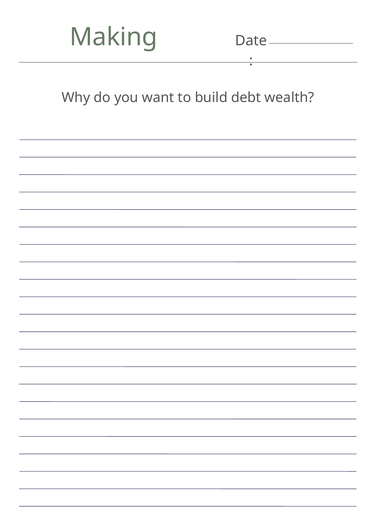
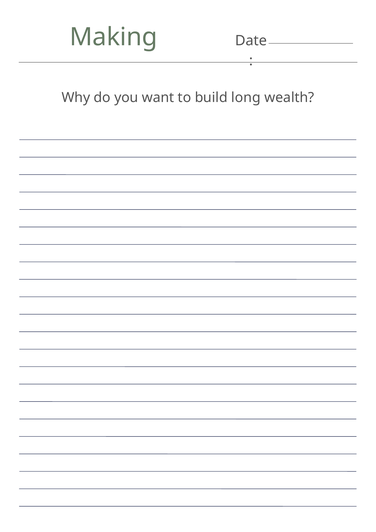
debt: debt -> long
